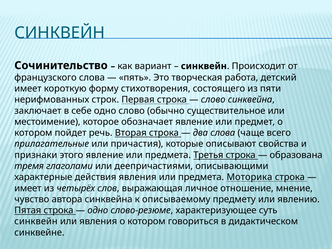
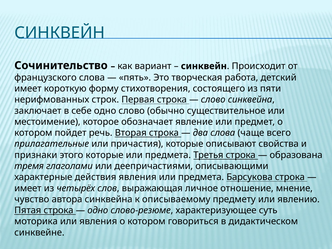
этого явление: явление -> которые
Моторика: Моторика -> Барсукова
синквейн at (36, 221): синквейн -> моторика
